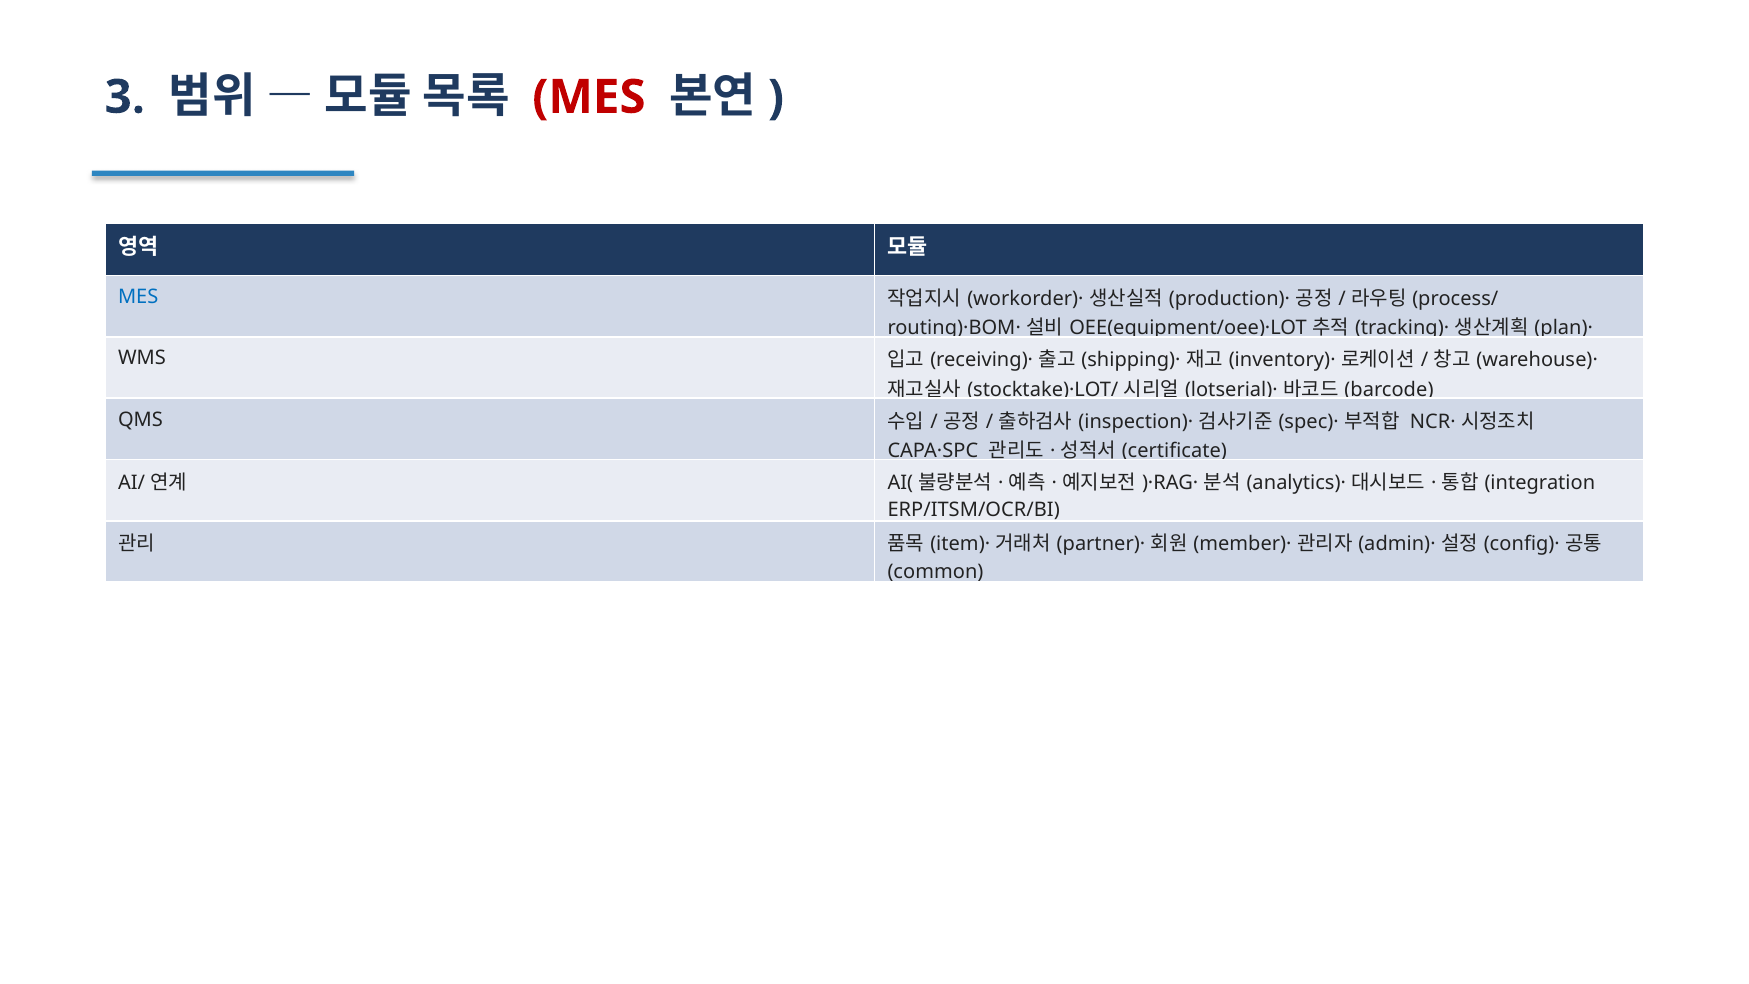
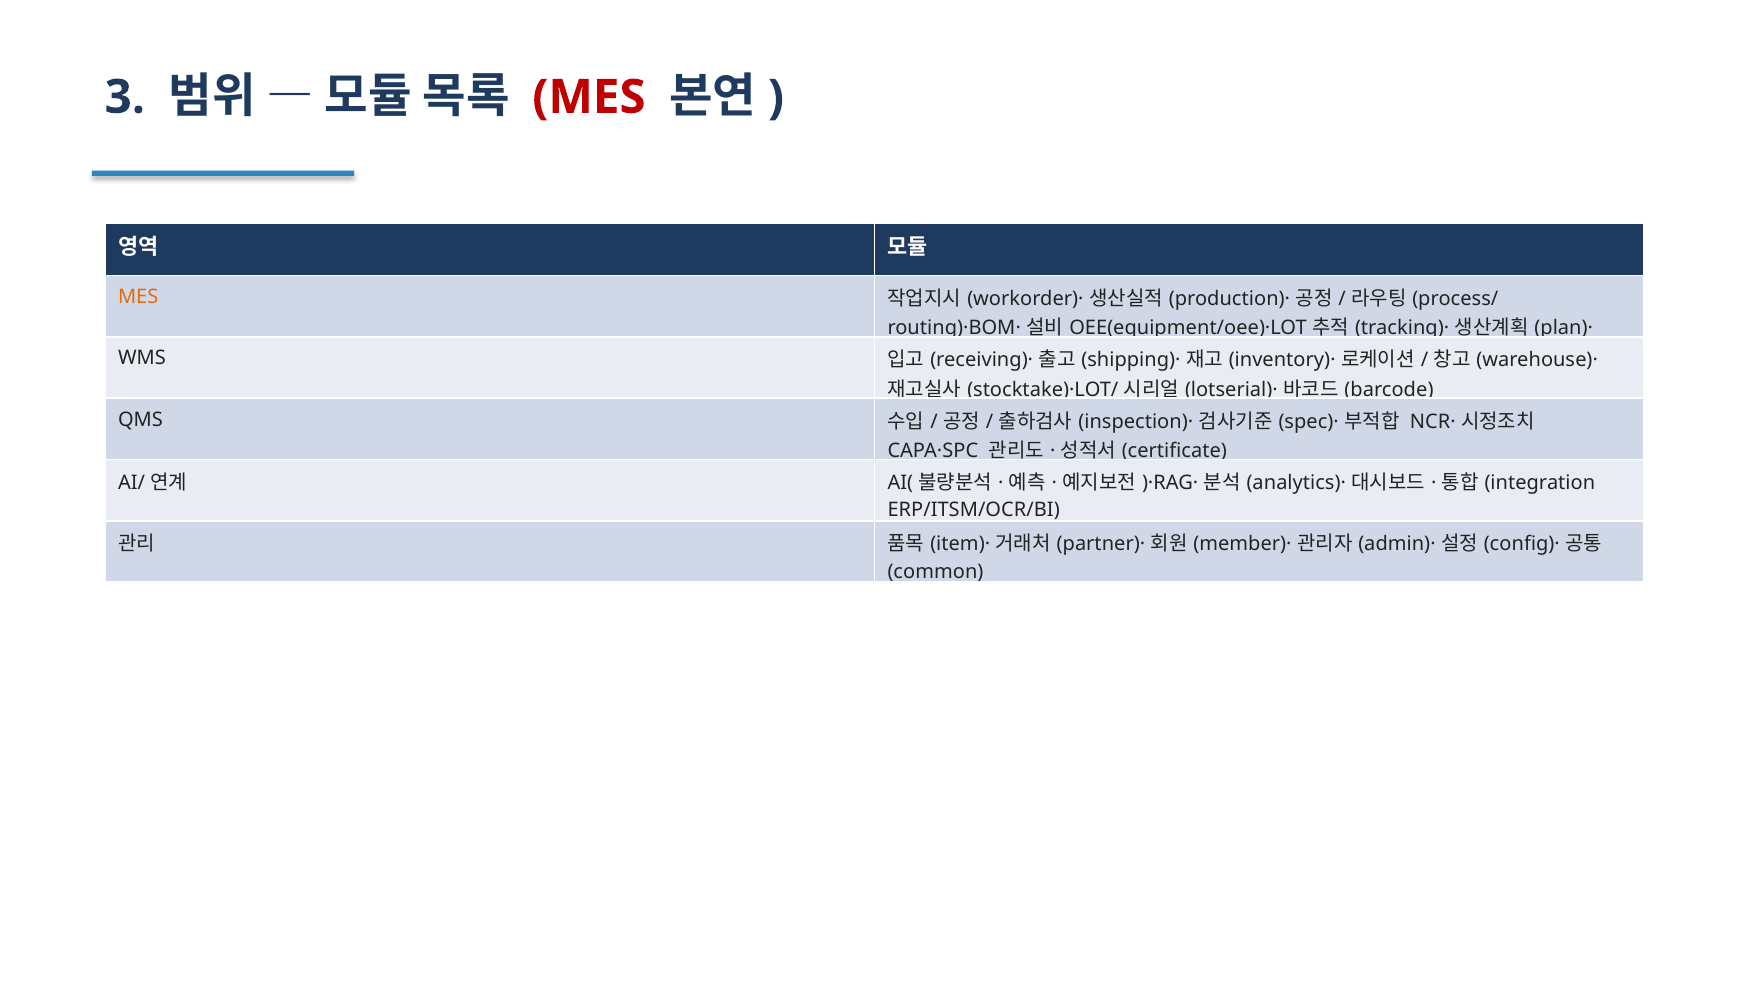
MES at (138, 297) colour: blue -> orange
